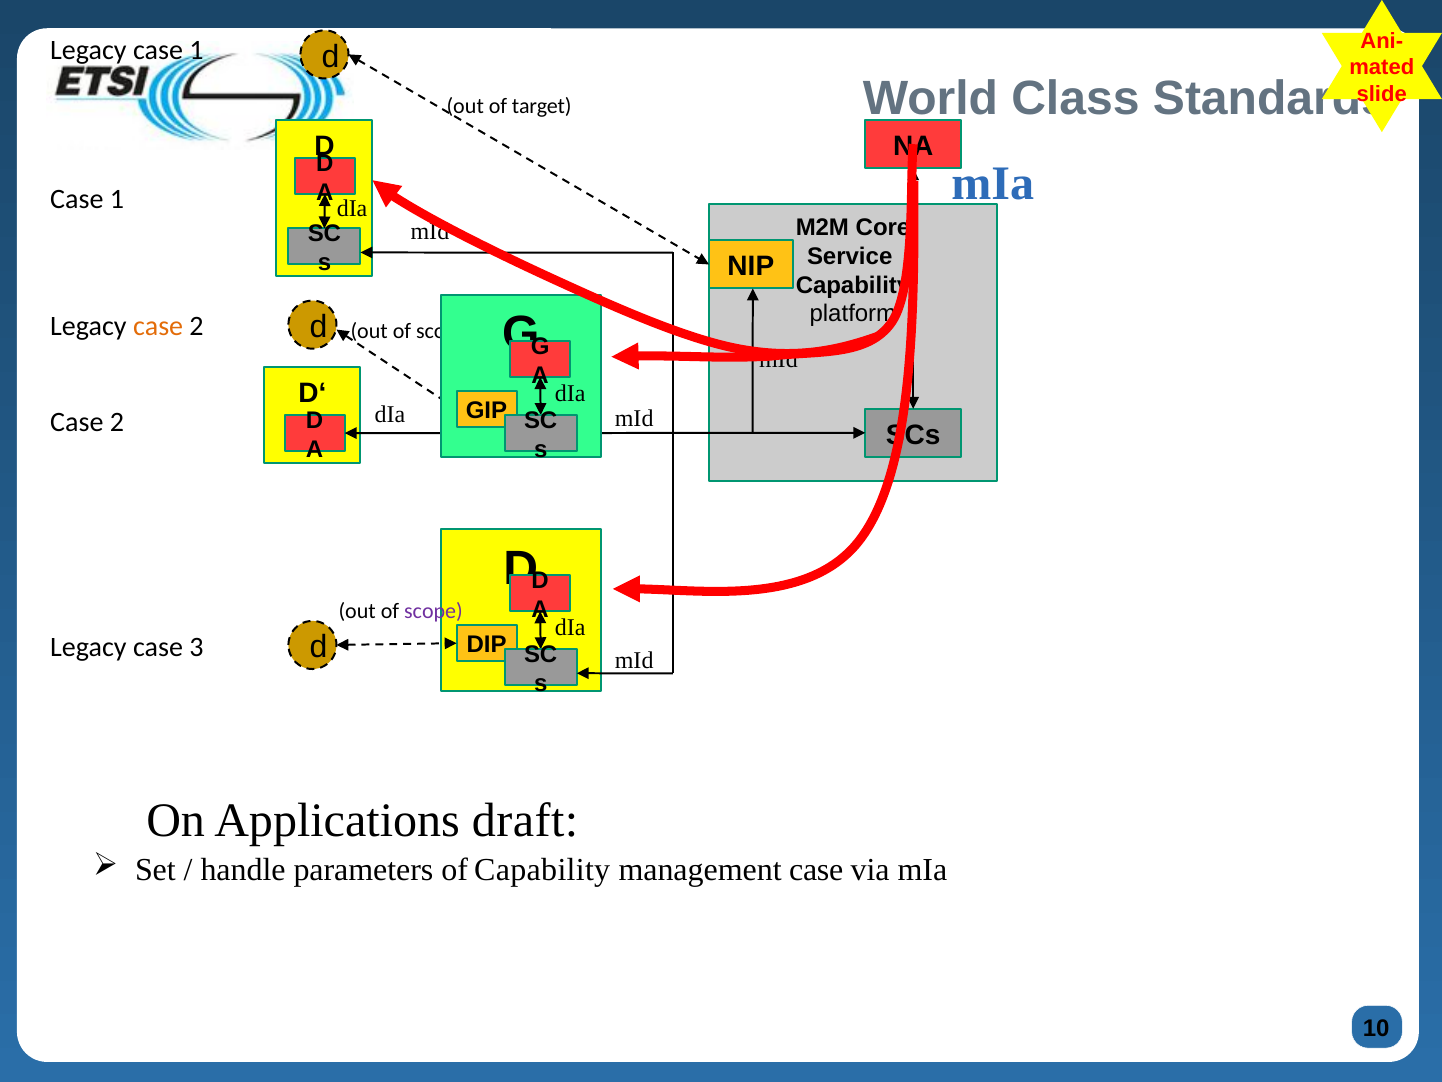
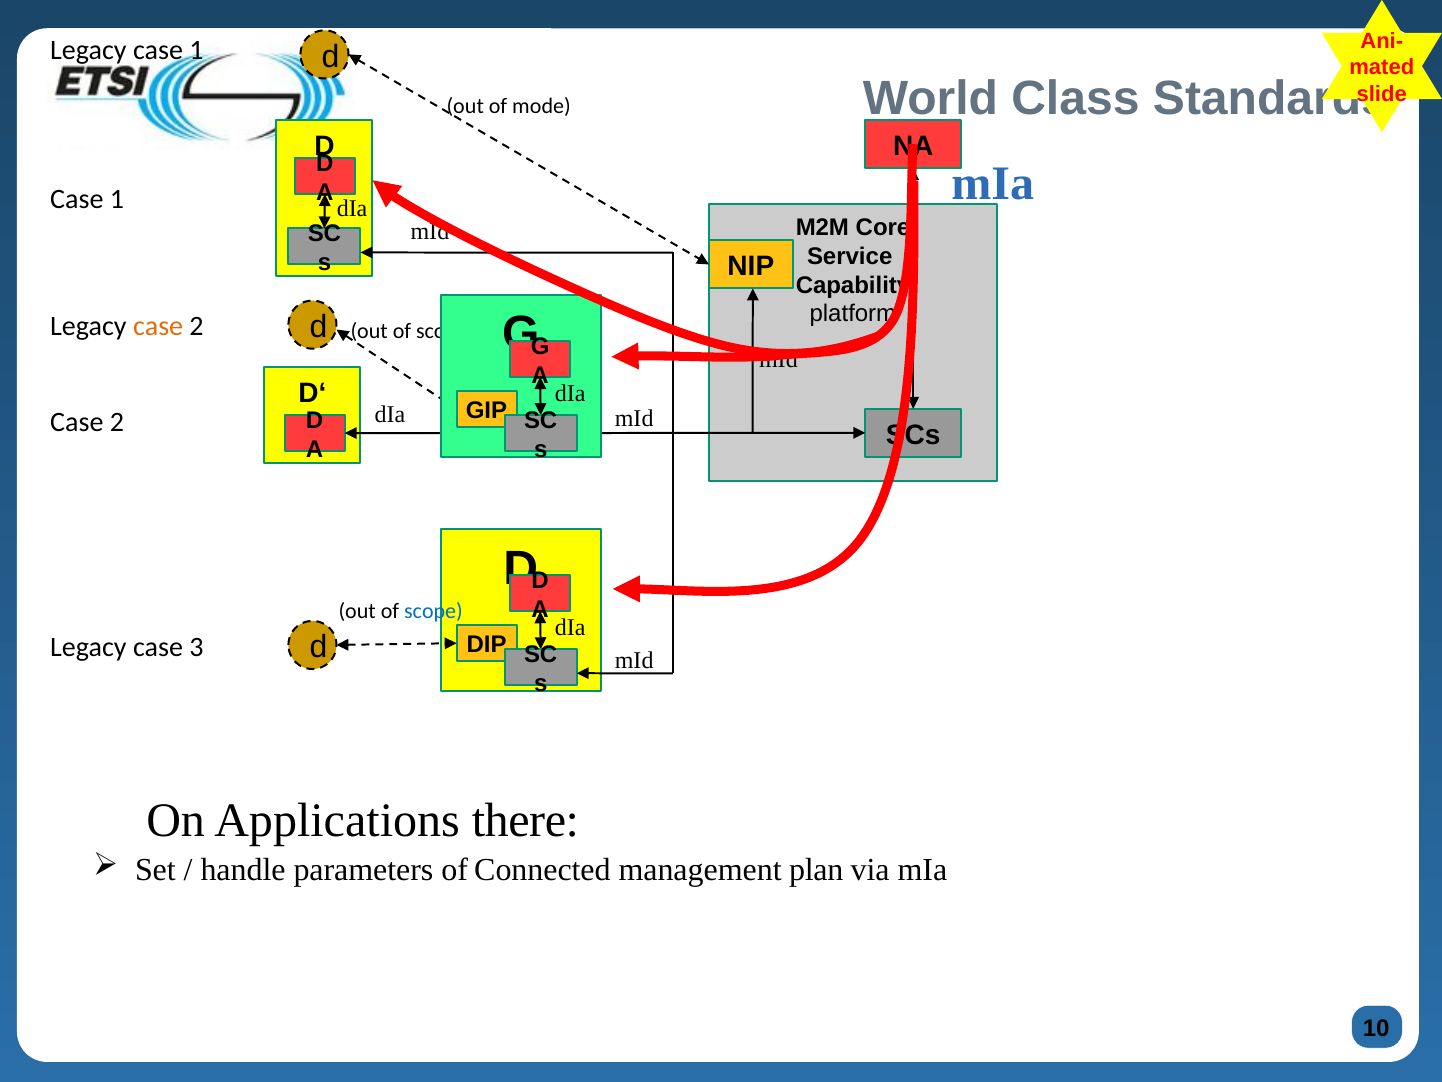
target: target -> mode
scope at (433, 611) colour: purple -> blue
draft: draft -> there
of Capability: Capability -> Connected
management case: case -> plan
